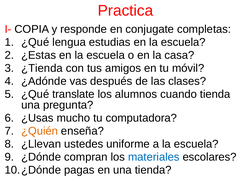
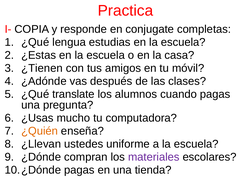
¿Tienda: ¿Tienda -> ¿Tienen
cuando tienda: tienda -> pagas
materiales colour: blue -> purple
